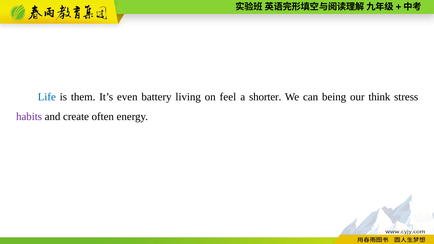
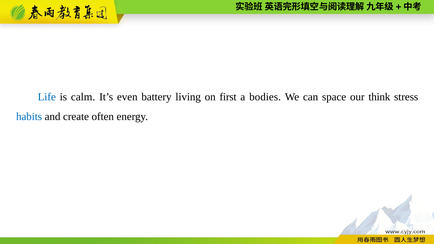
them: them -> calm
feel: feel -> first
shorter: shorter -> bodies
being: being -> space
habits colour: purple -> blue
